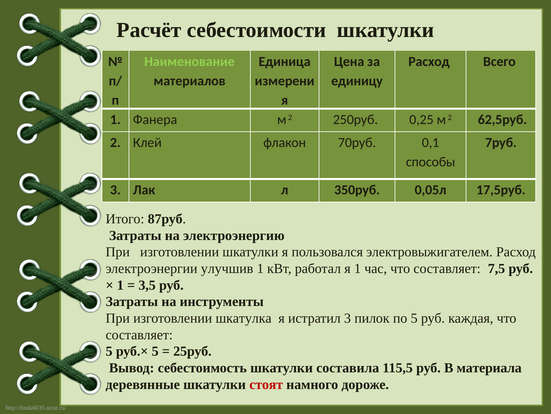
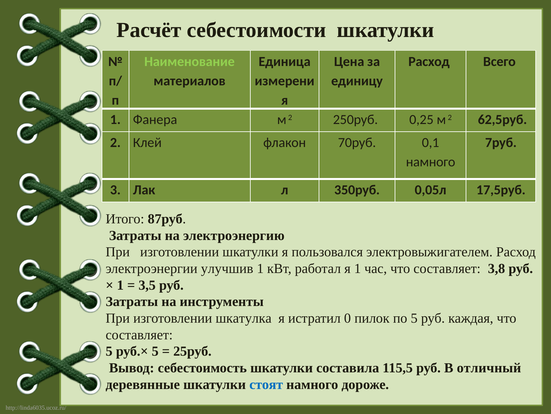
способы at (431, 162): способы -> намного
7,5: 7,5 -> 3,8
истратил 3: 3 -> 0
материала: материала -> отличный
стоят colour: red -> blue
